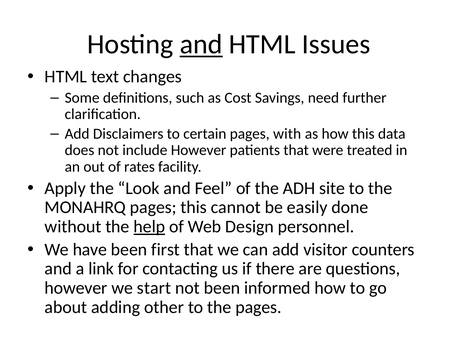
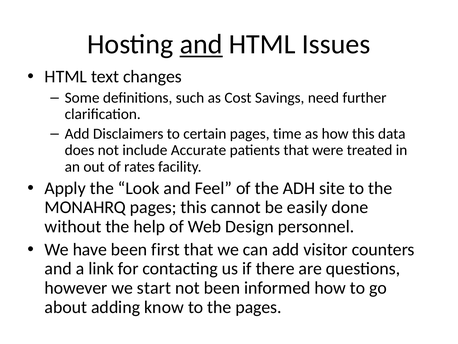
with: with -> time
include However: However -> Accurate
help underline: present -> none
other: other -> know
